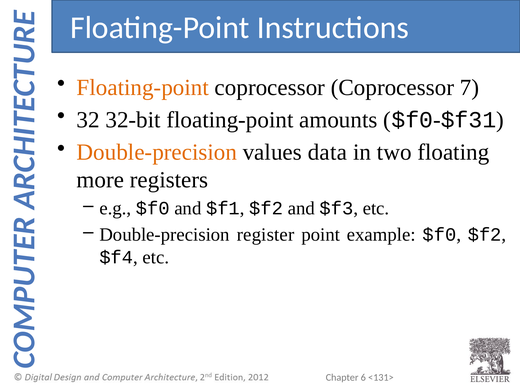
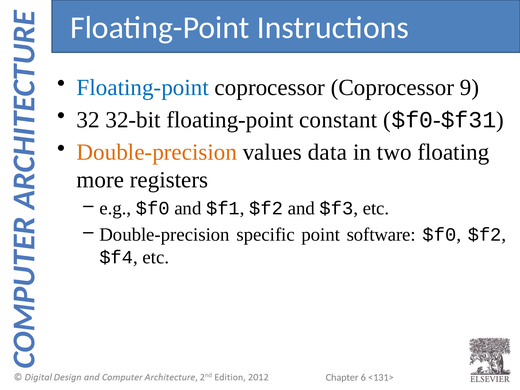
Floating-point at (143, 87) colour: orange -> blue
7: 7 -> 9
amounts: amounts -> constant
register: register -> specific
example: example -> software
